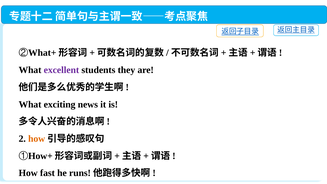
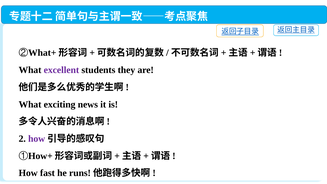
how at (37, 139) colour: orange -> purple
